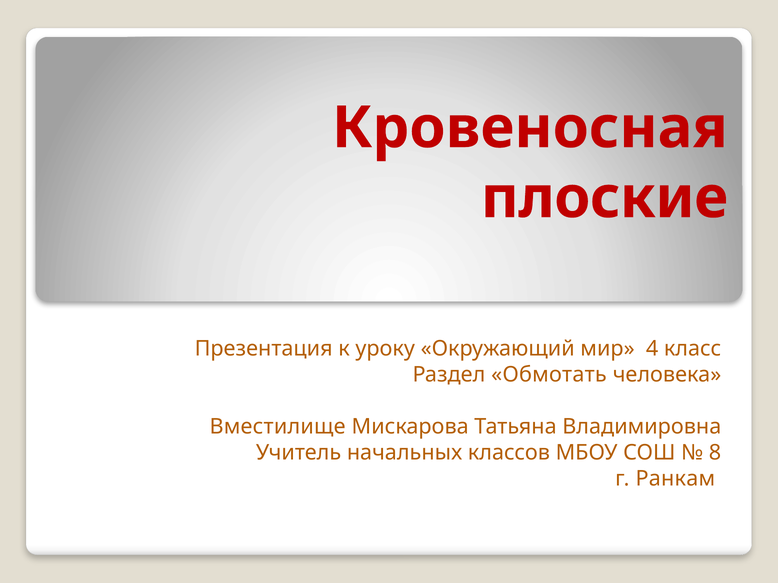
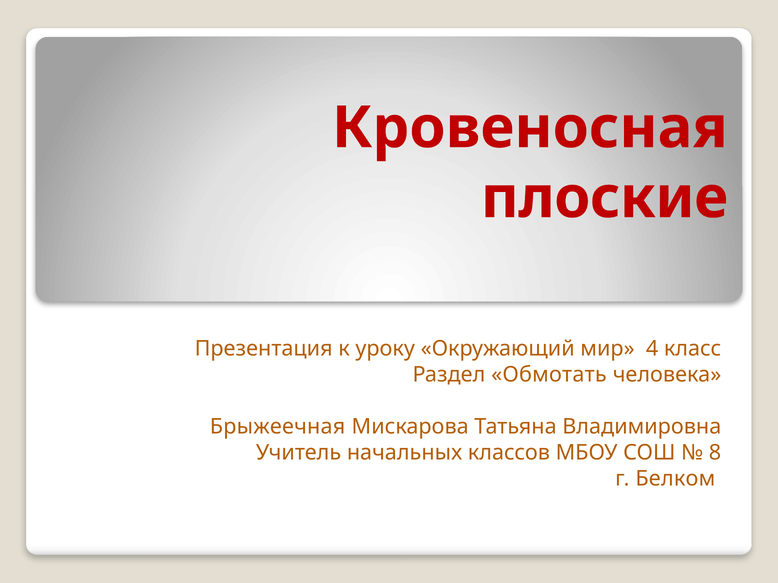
Вместилище: Вместилище -> Брыжеечная
Ранкам: Ранкам -> Белком
